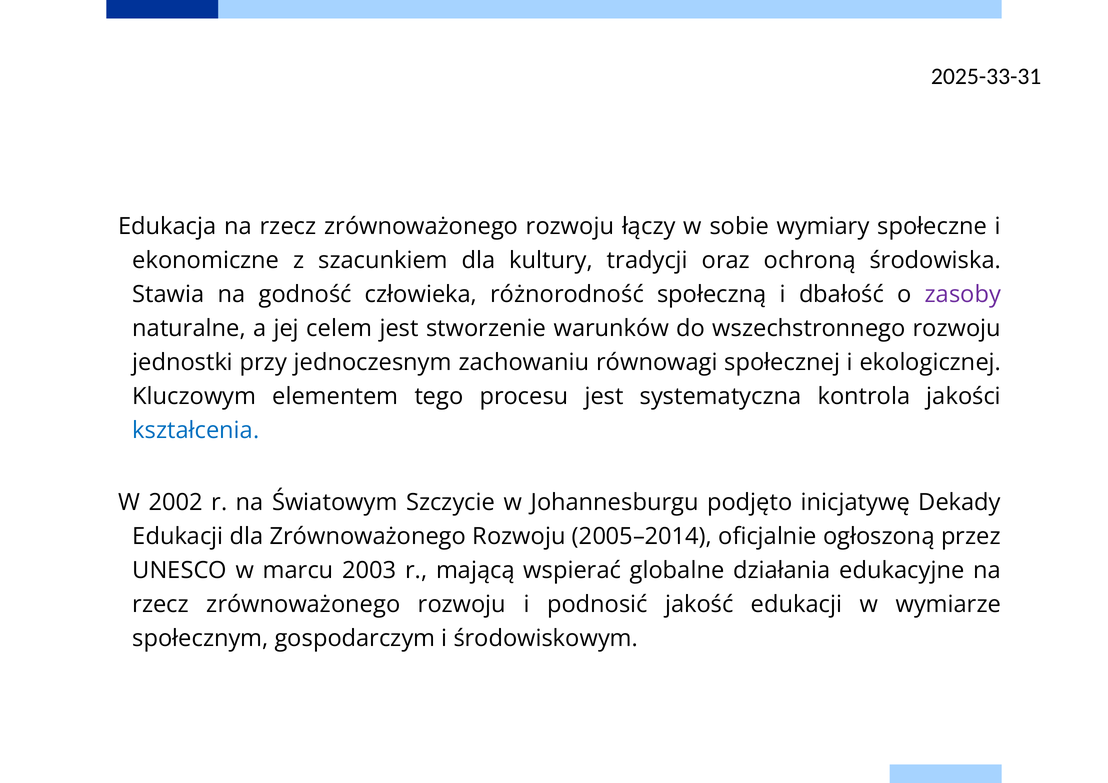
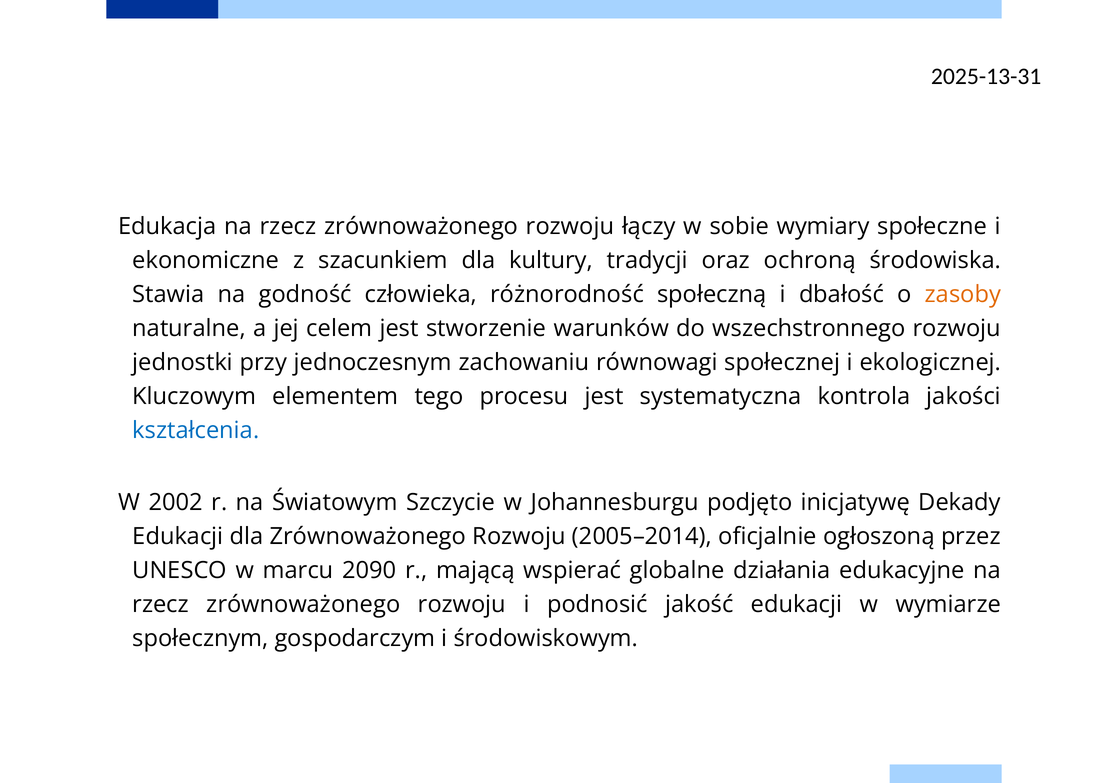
2025-33-31: 2025-33-31 -> 2025-13-31
zasoby colour: purple -> orange
2003: 2003 -> 2090
